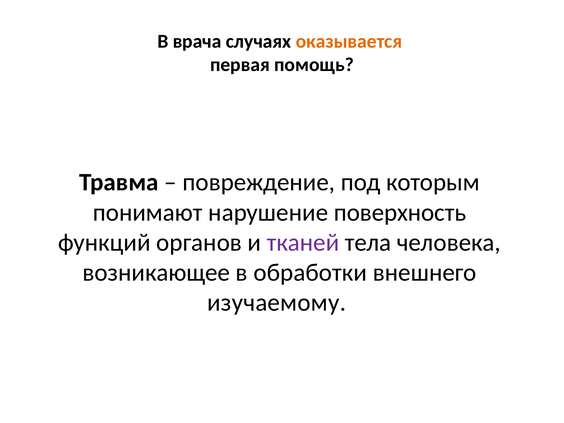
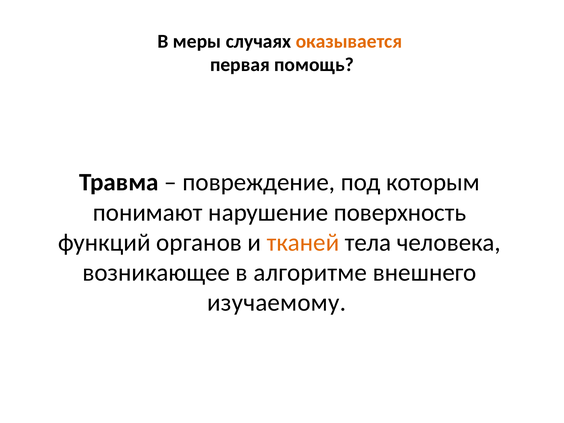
врача: врача -> меры
тканей colour: purple -> orange
обработки: обработки -> алгоритме
